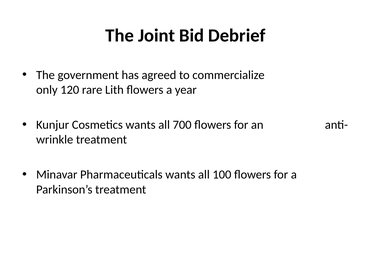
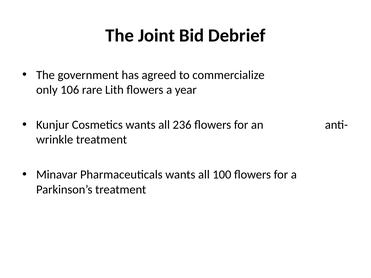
120: 120 -> 106
700: 700 -> 236
